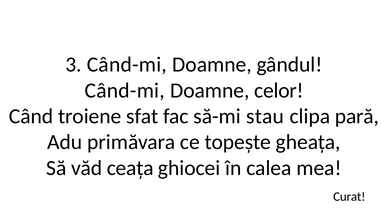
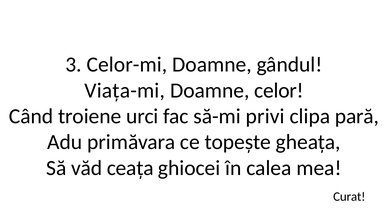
3 Când-mi: Când-mi -> Celor-mi
Când-mi at (125, 91): Când-mi -> Viața-mi
sfat: sfat -> urci
stau: stau -> privi
